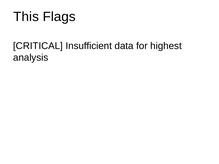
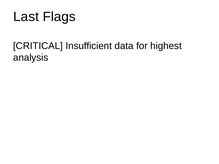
This: This -> Last
